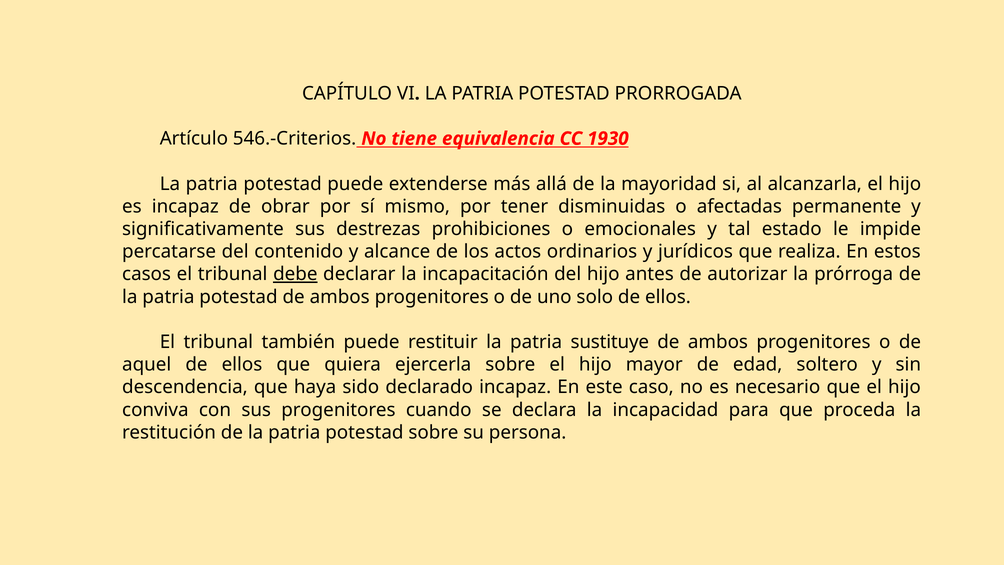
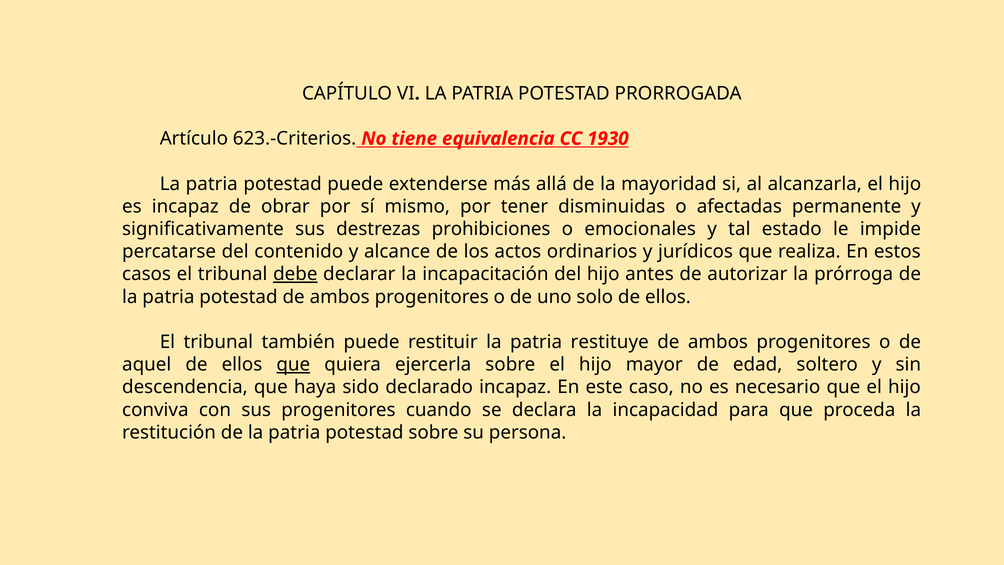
546.-Criterios: 546.-Criterios -> 623.-Criterios
sustituye: sustituye -> restituye
que at (293, 364) underline: none -> present
